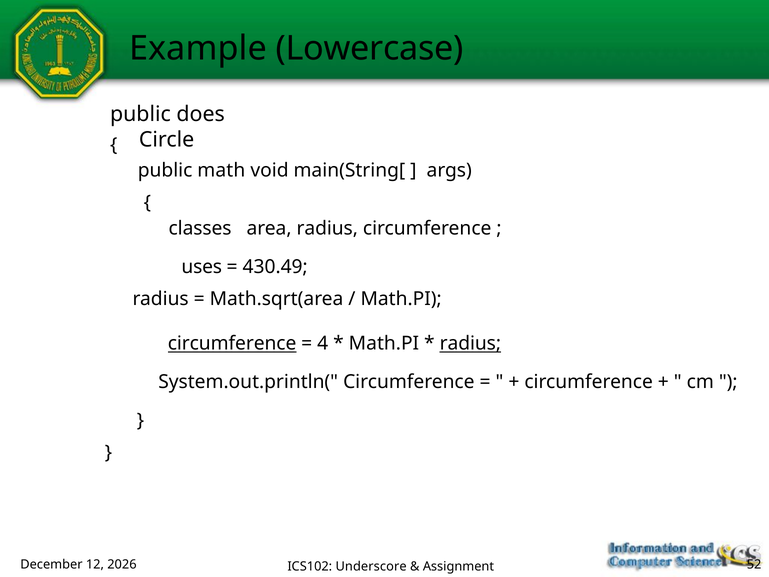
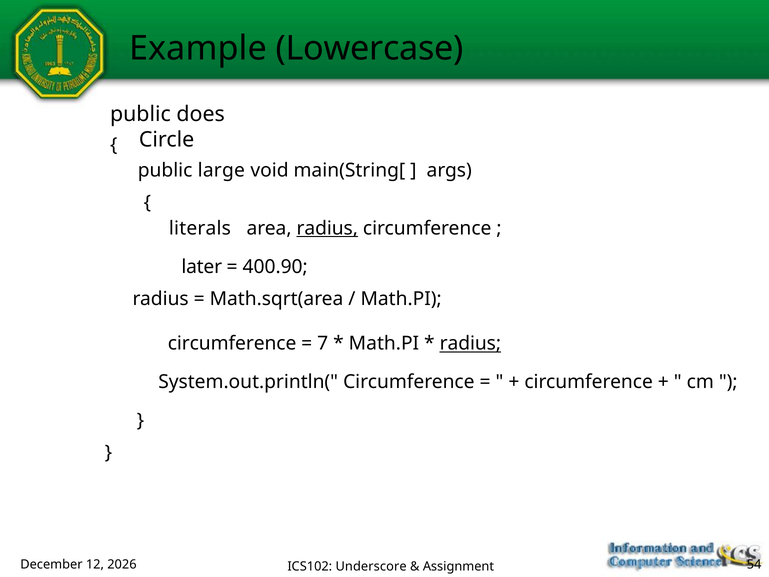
math: math -> large
classes: classes -> literals
radius at (327, 228) underline: none -> present
uses: uses -> later
430.49: 430.49 -> 400.90
circumference at (232, 343) underline: present -> none
4: 4 -> 7
52: 52 -> 54
